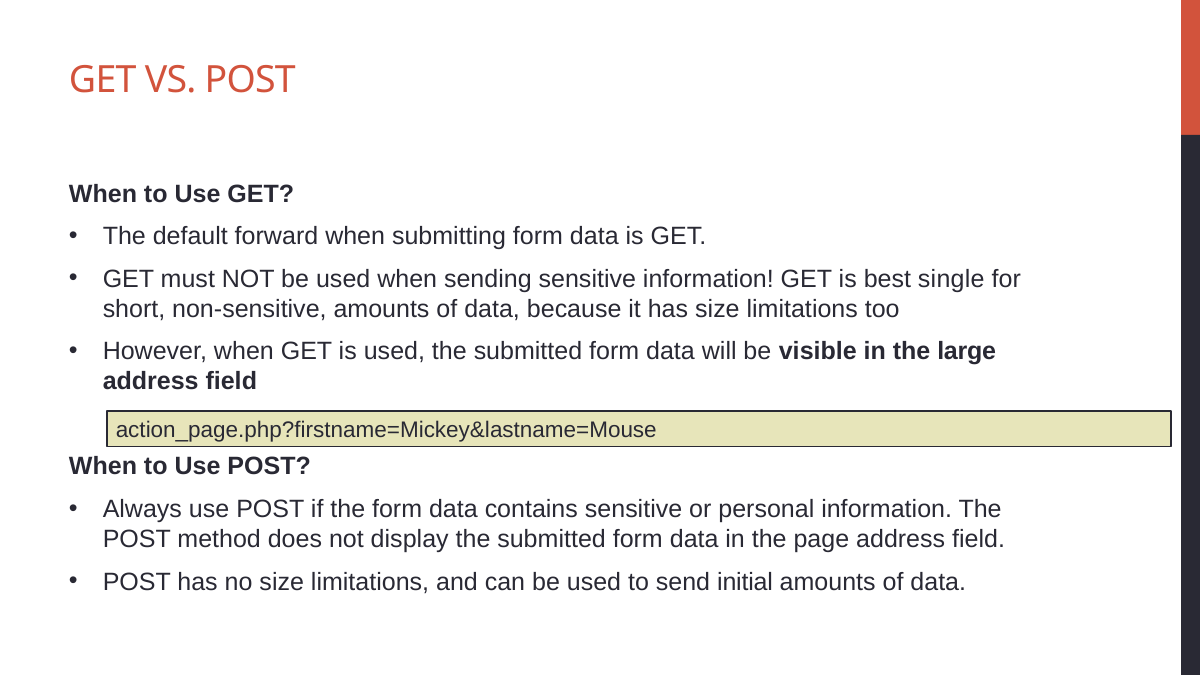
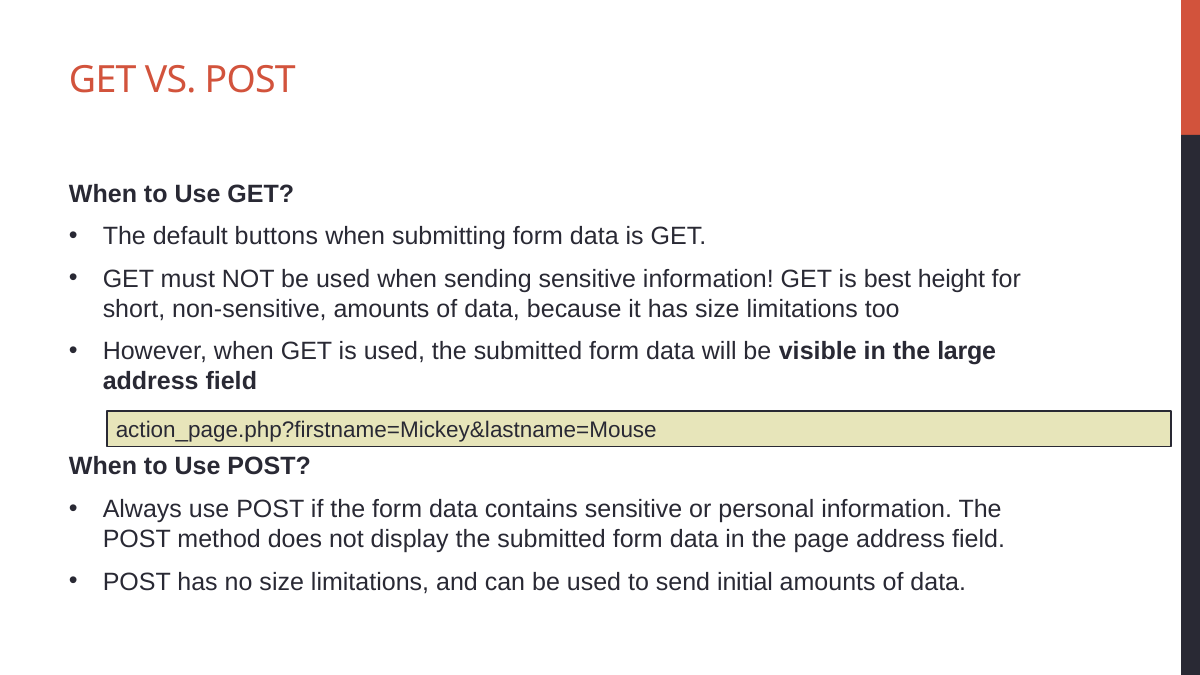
forward: forward -> buttons
single: single -> height
